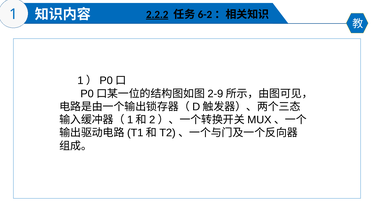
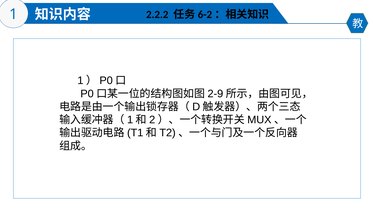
2.2.2 underline: present -> none
